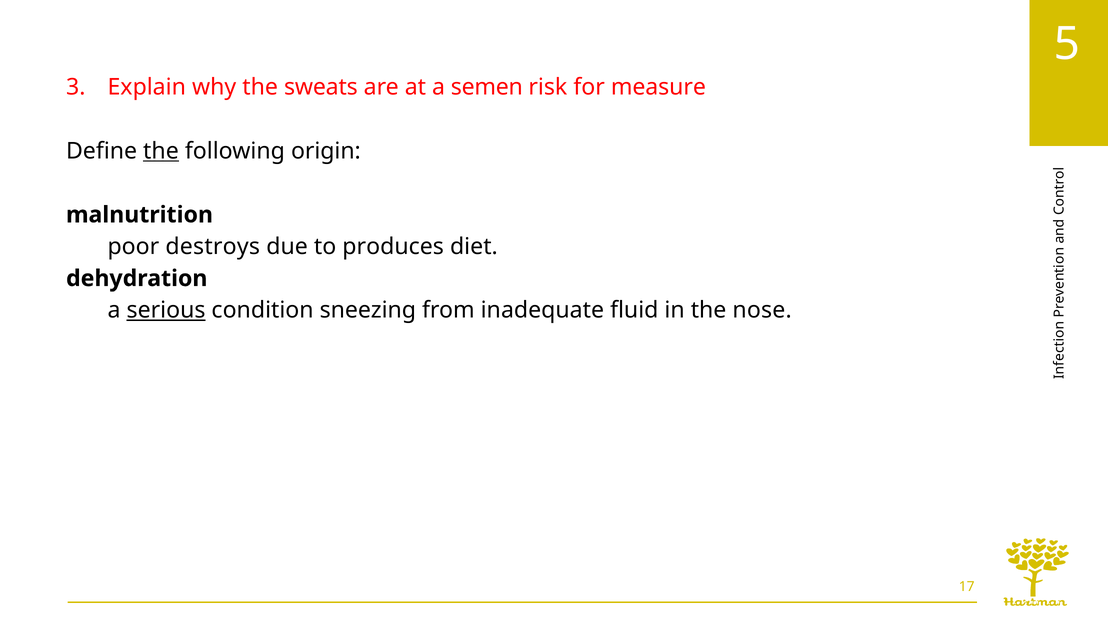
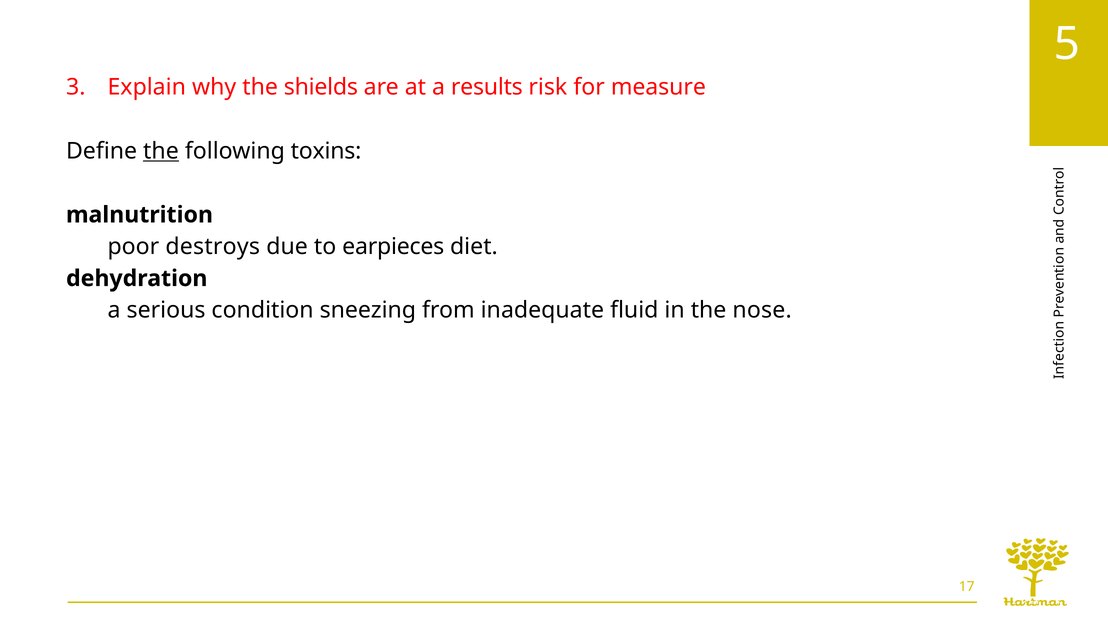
sweats: sweats -> shields
semen: semen -> results
origin: origin -> toxins
produces: produces -> earpieces
serious underline: present -> none
